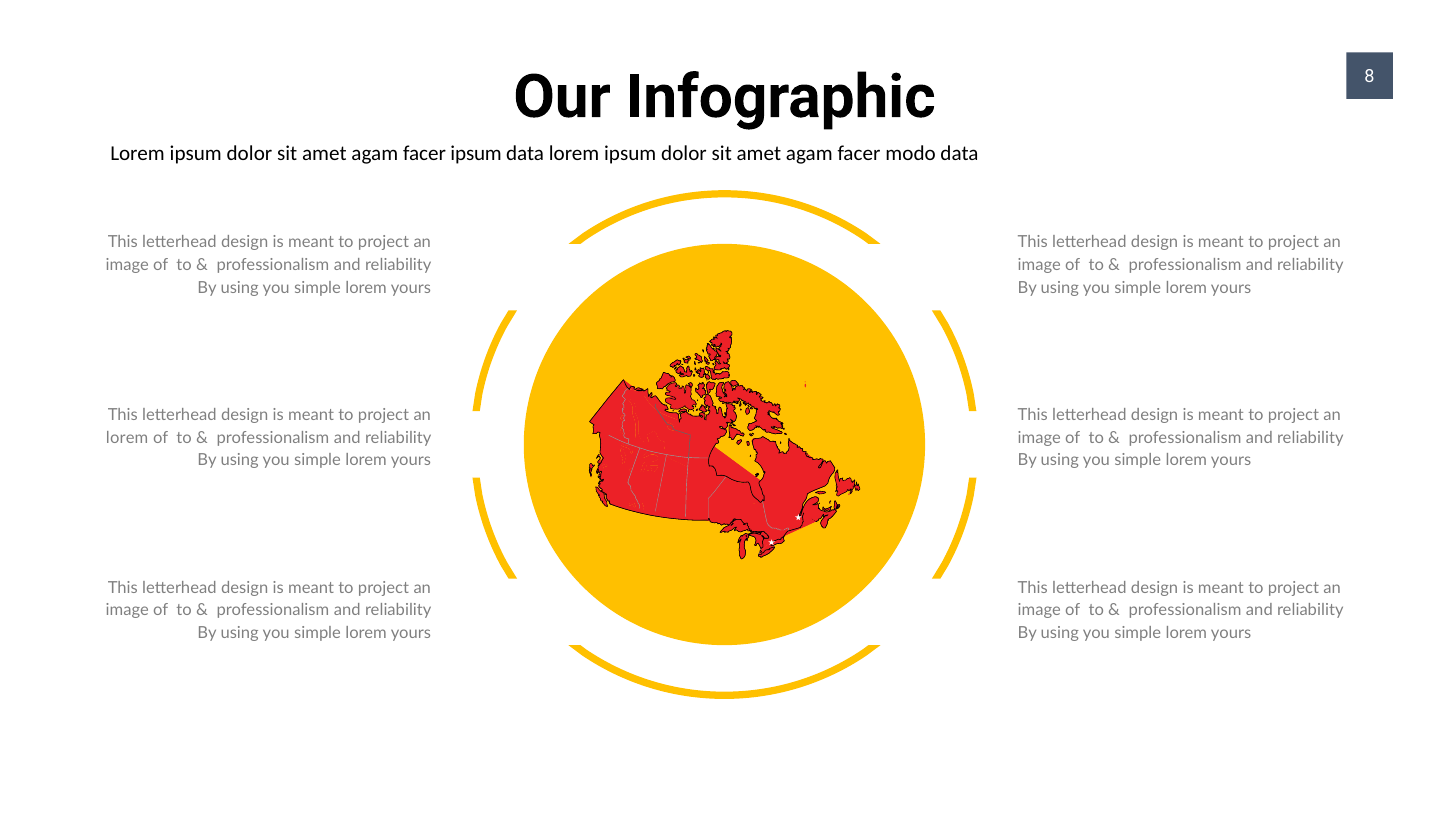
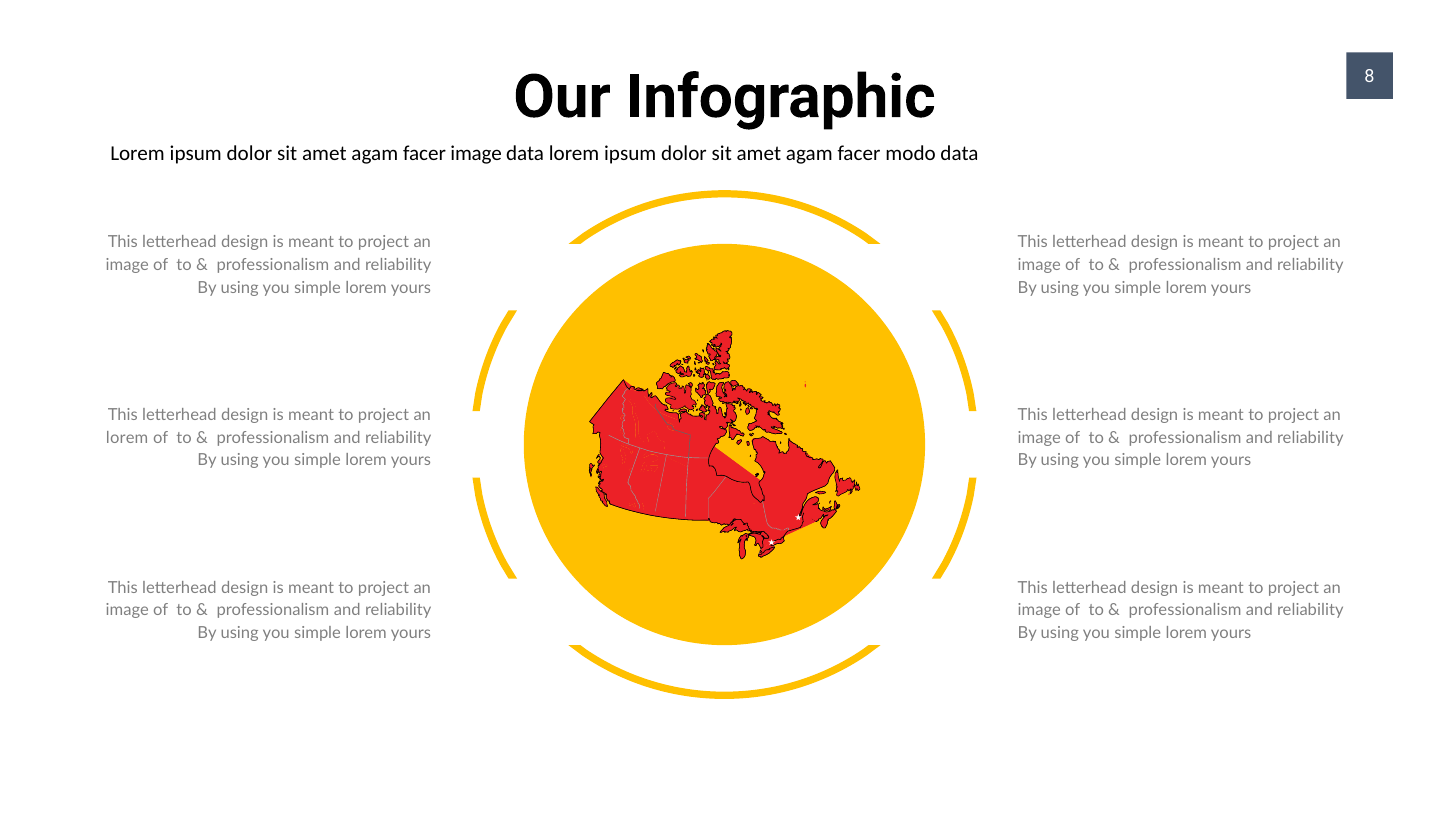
facer ipsum: ipsum -> image
